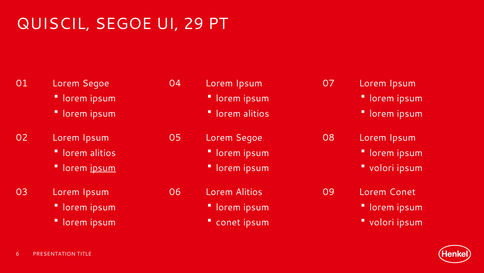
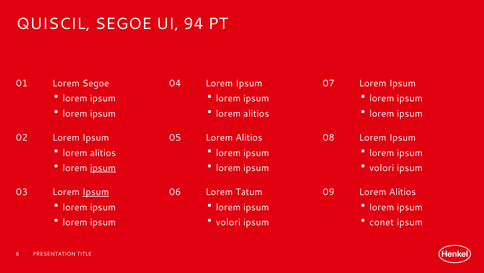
29: 29 -> 94
05 Lorem Segoe: Segoe -> Alitios
Ipsum at (96, 192) underline: none -> present
06 Lorem Alitios: Alitios -> Tatum
09 Lorem Conet: Conet -> Alitios
conet at (228, 222): conet -> volori
volori at (382, 222): volori -> conet
